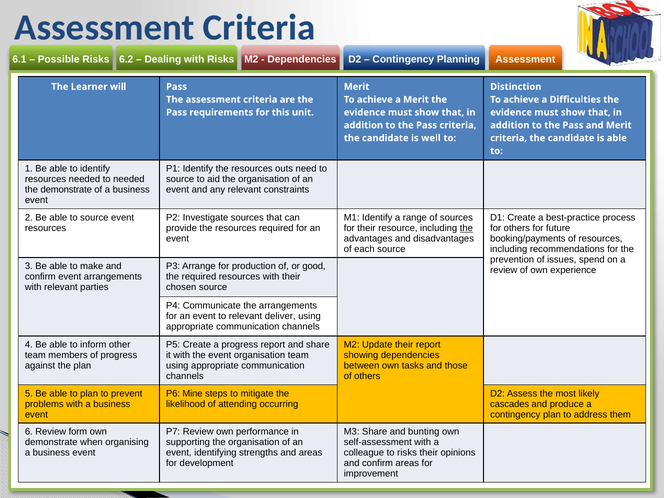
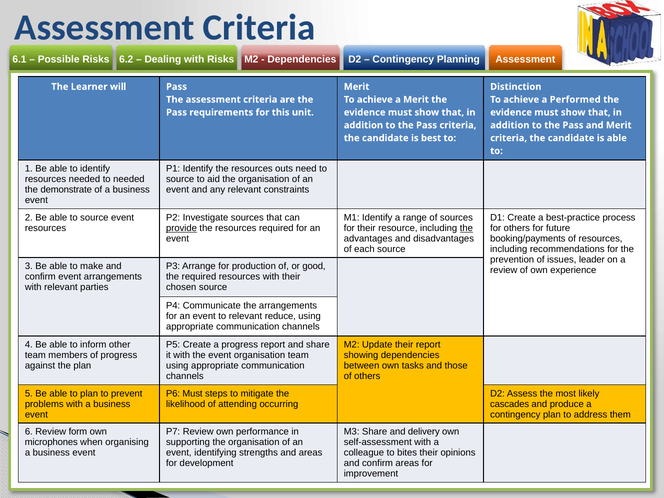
Difficulties: Difficulties -> Performed
well: well -> best
provide underline: none -> present
spend: spend -> leader
deliver: deliver -> reduce
P6 Mine: Mine -> Must
bunting: bunting -> delivery
demonstrate at (51, 442): demonstrate -> microphones
to risks: risks -> bites
